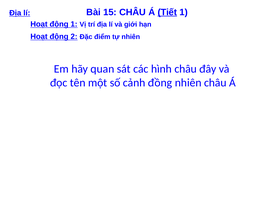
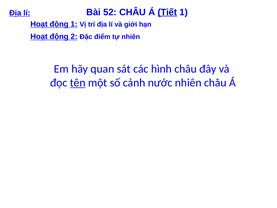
15: 15 -> 52
tên underline: none -> present
đồng: đồng -> nước
